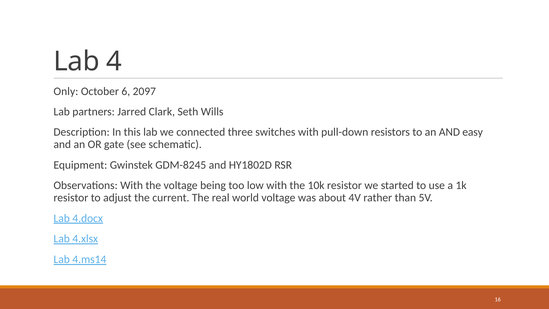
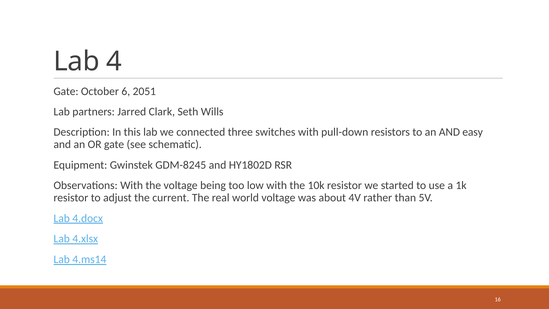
Only at (66, 91): Only -> Gate
2097: 2097 -> 2051
